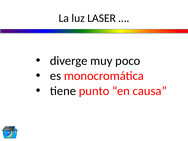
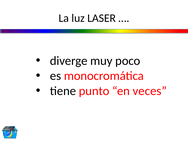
causa: causa -> veces
